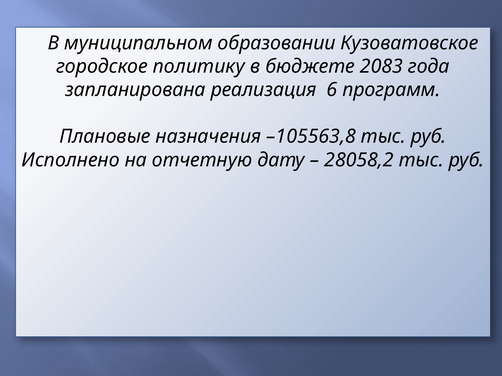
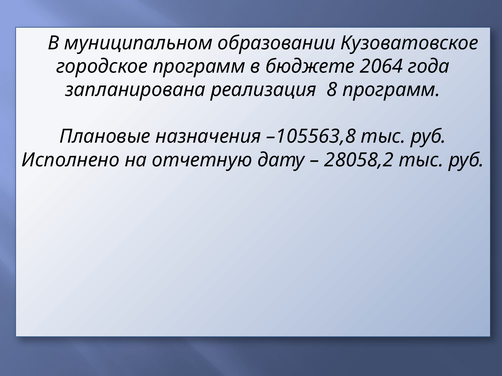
городское политику: политику -> программ
2083: 2083 -> 2064
6: 6 -> 8
